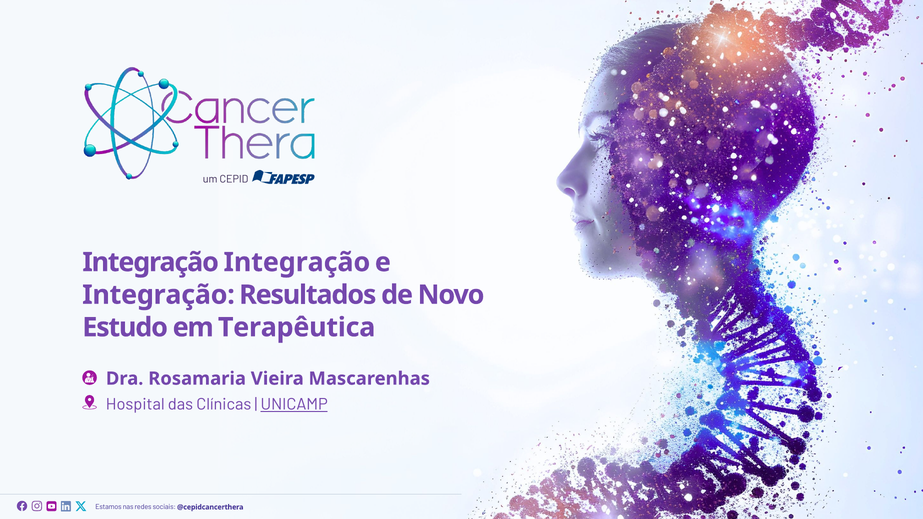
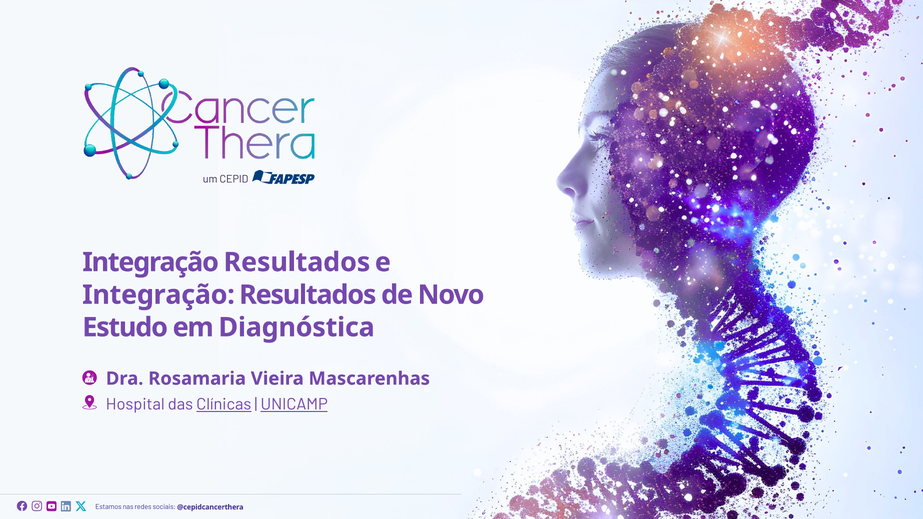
Integração at (297, 262): Integração -> Resultados
Terapêutica: Terapêutica -> Diagnóstica
Clínicas underline: none -> present
